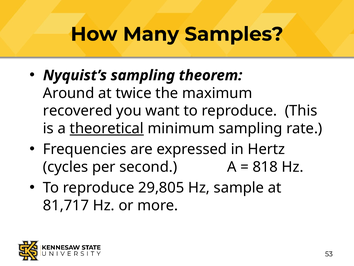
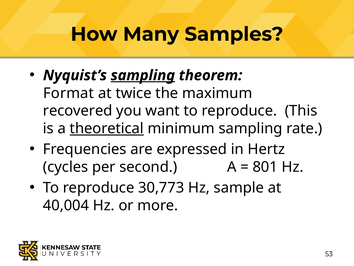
sampling at (143, 75) underline: none -> present
Around: Around -> Format
818: 818 -> 801
29,805: 29,805 -> 30,773
81,717: 81,717 -> 40,004
